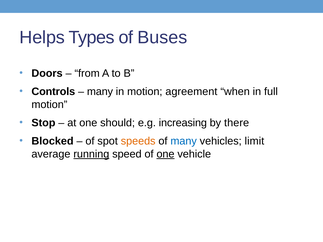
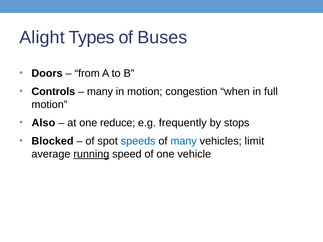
Helps: Helps -> Alight
agreement: agreement -> congestion
Stop: Stop -> Also
should: should -> reduce
increasing: increasing -> frequently
there: there -> stops
speeds colour: orange -> blue
one at (165, 154) underline: present -> none
